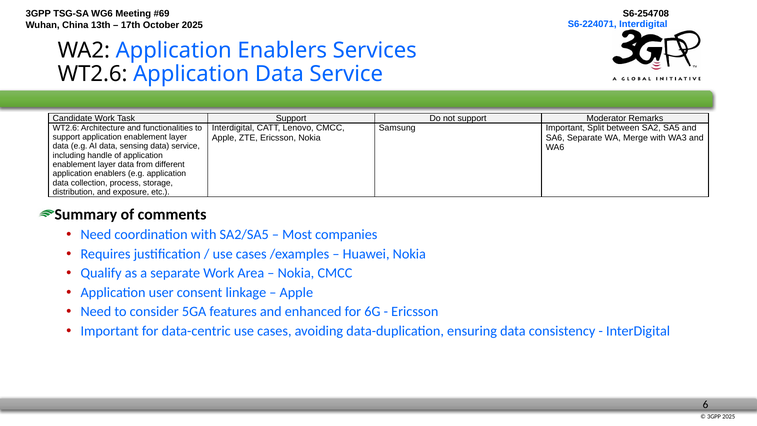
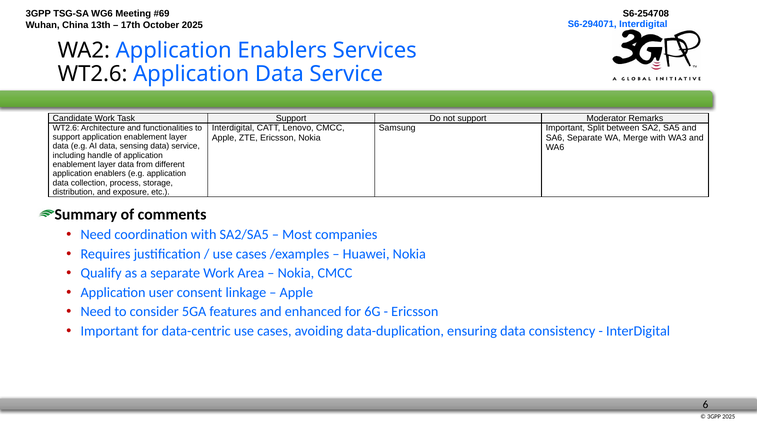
S6-224071: S6-224071 -> S6-294071
